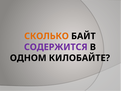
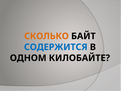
СОДЕРЖИТСЯ colour: purple -> blue
